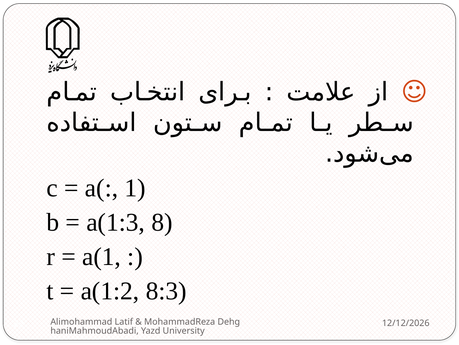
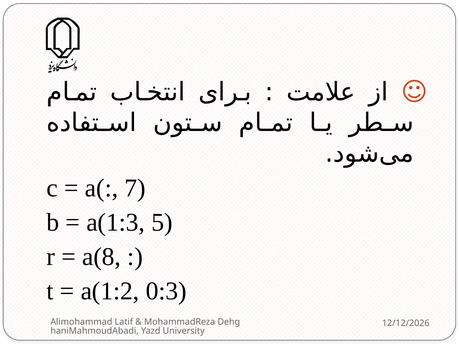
1: 1 -> 7
8: 8 -> 5
a(1: a(1 -> a(8
8:3: 8:3 -> 0:3
